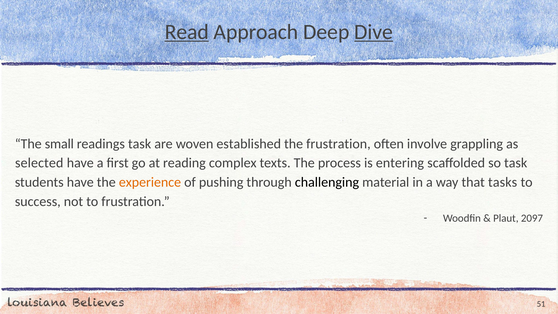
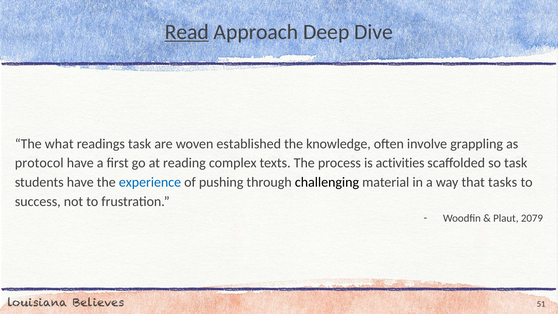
Dive underline: present -> none
small: small -> what
the frustration: frustration -> knowledge
selected: selected -> protocol
entering: entering -> activities
experience colour: orange -> blue
2097: 2097 -> 2079
